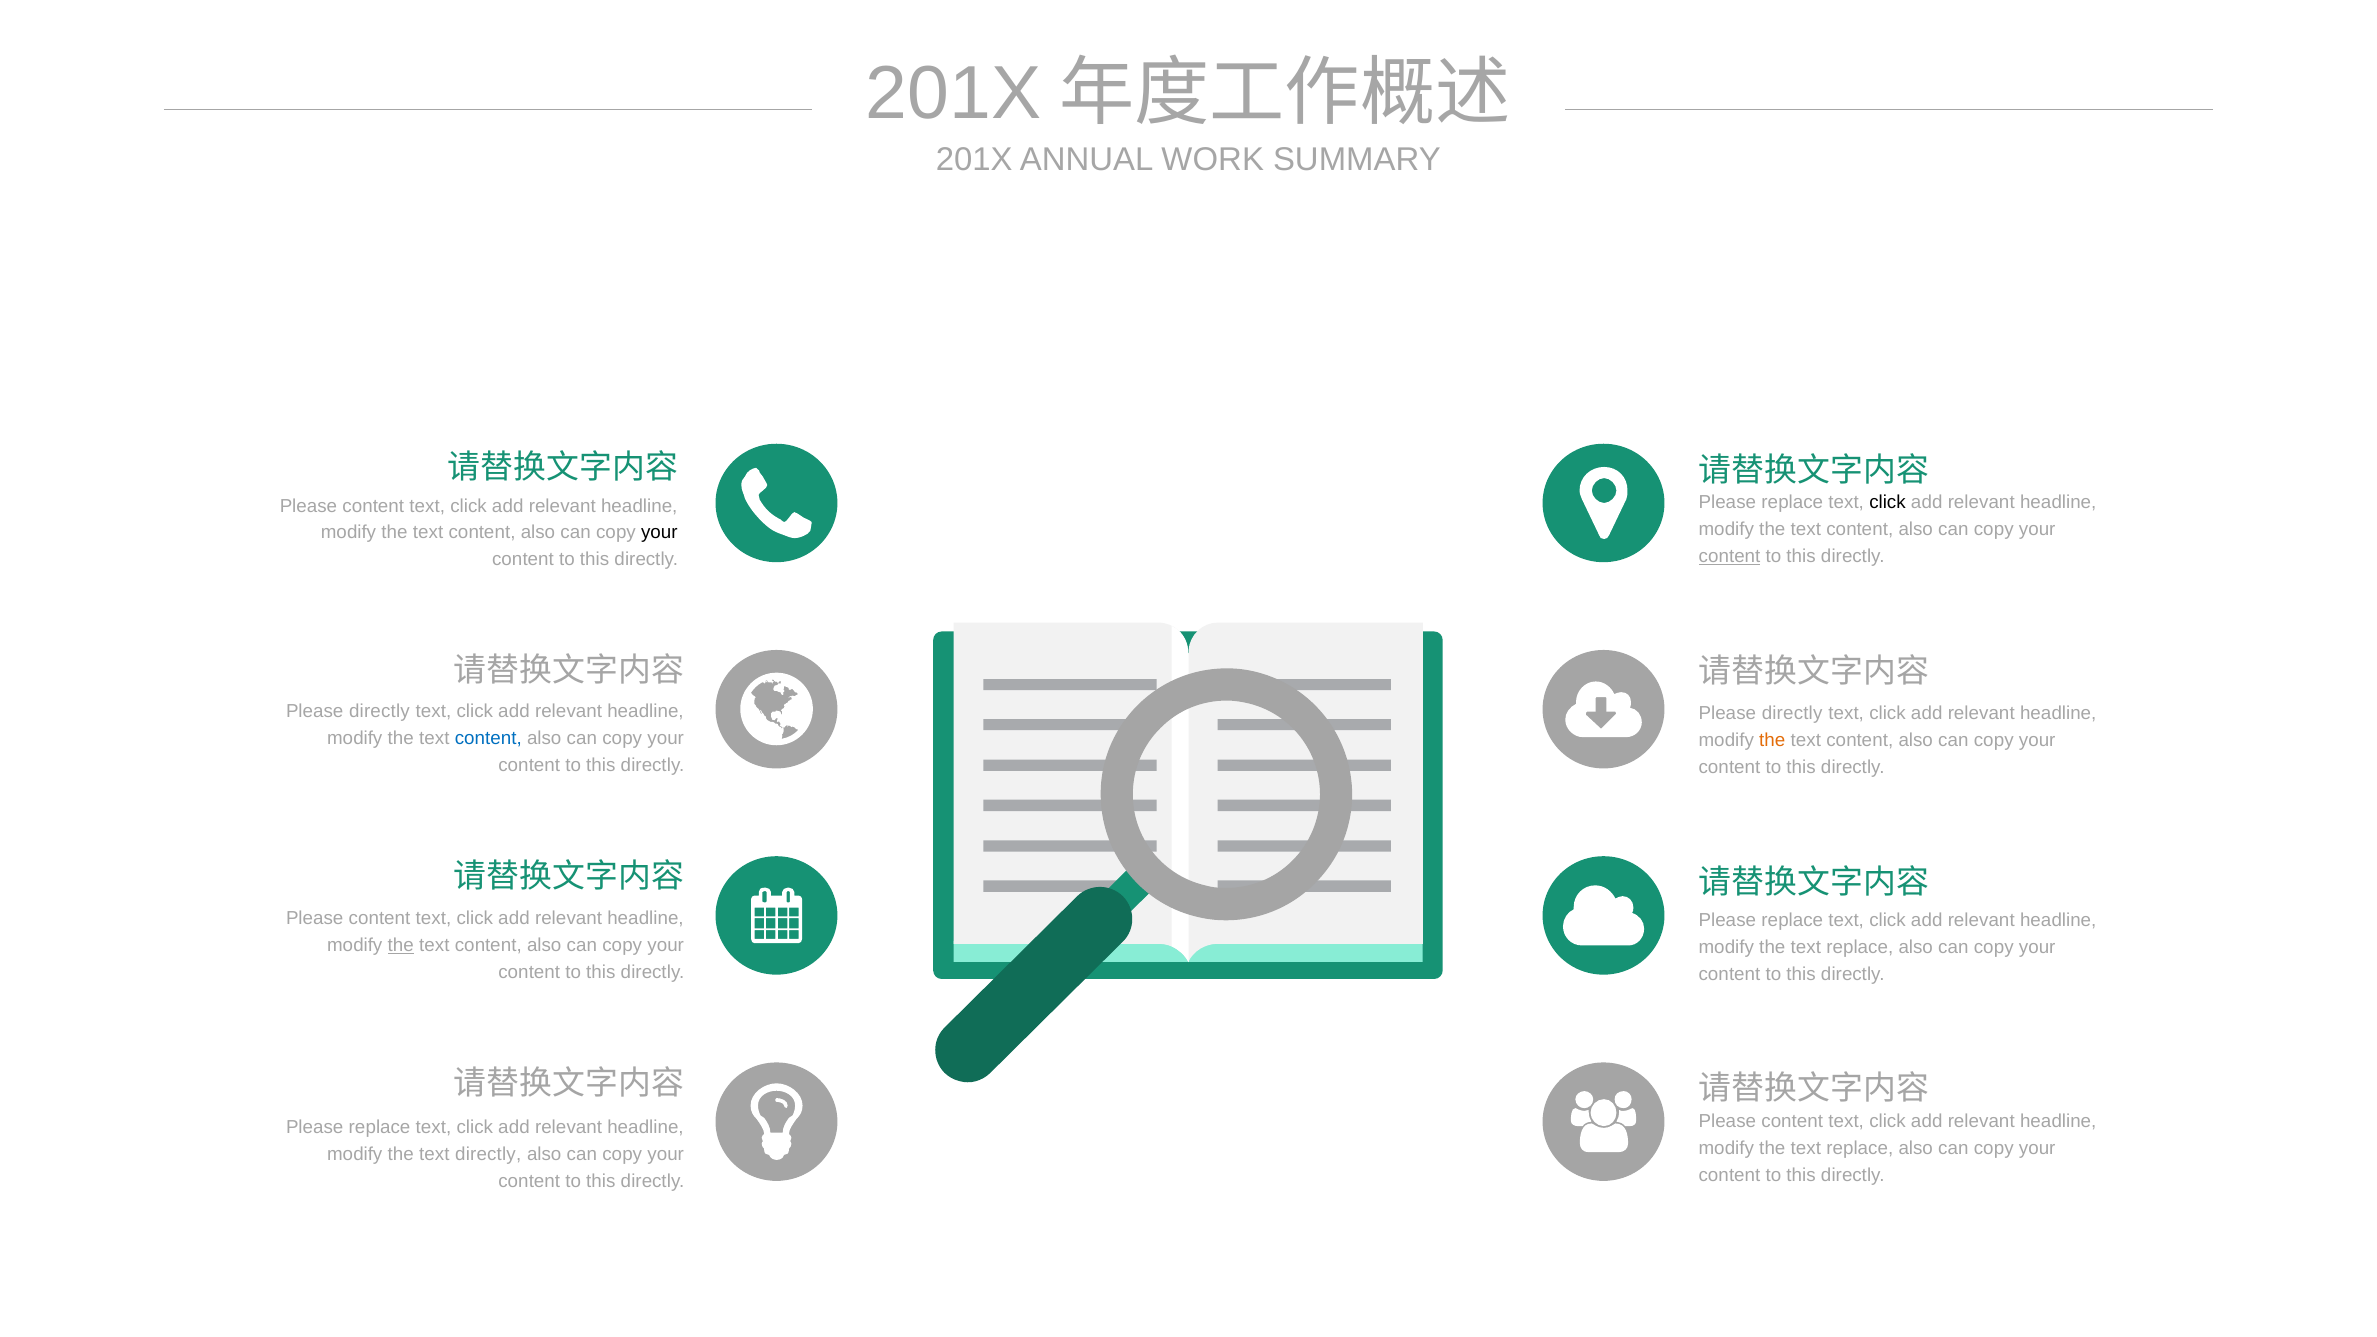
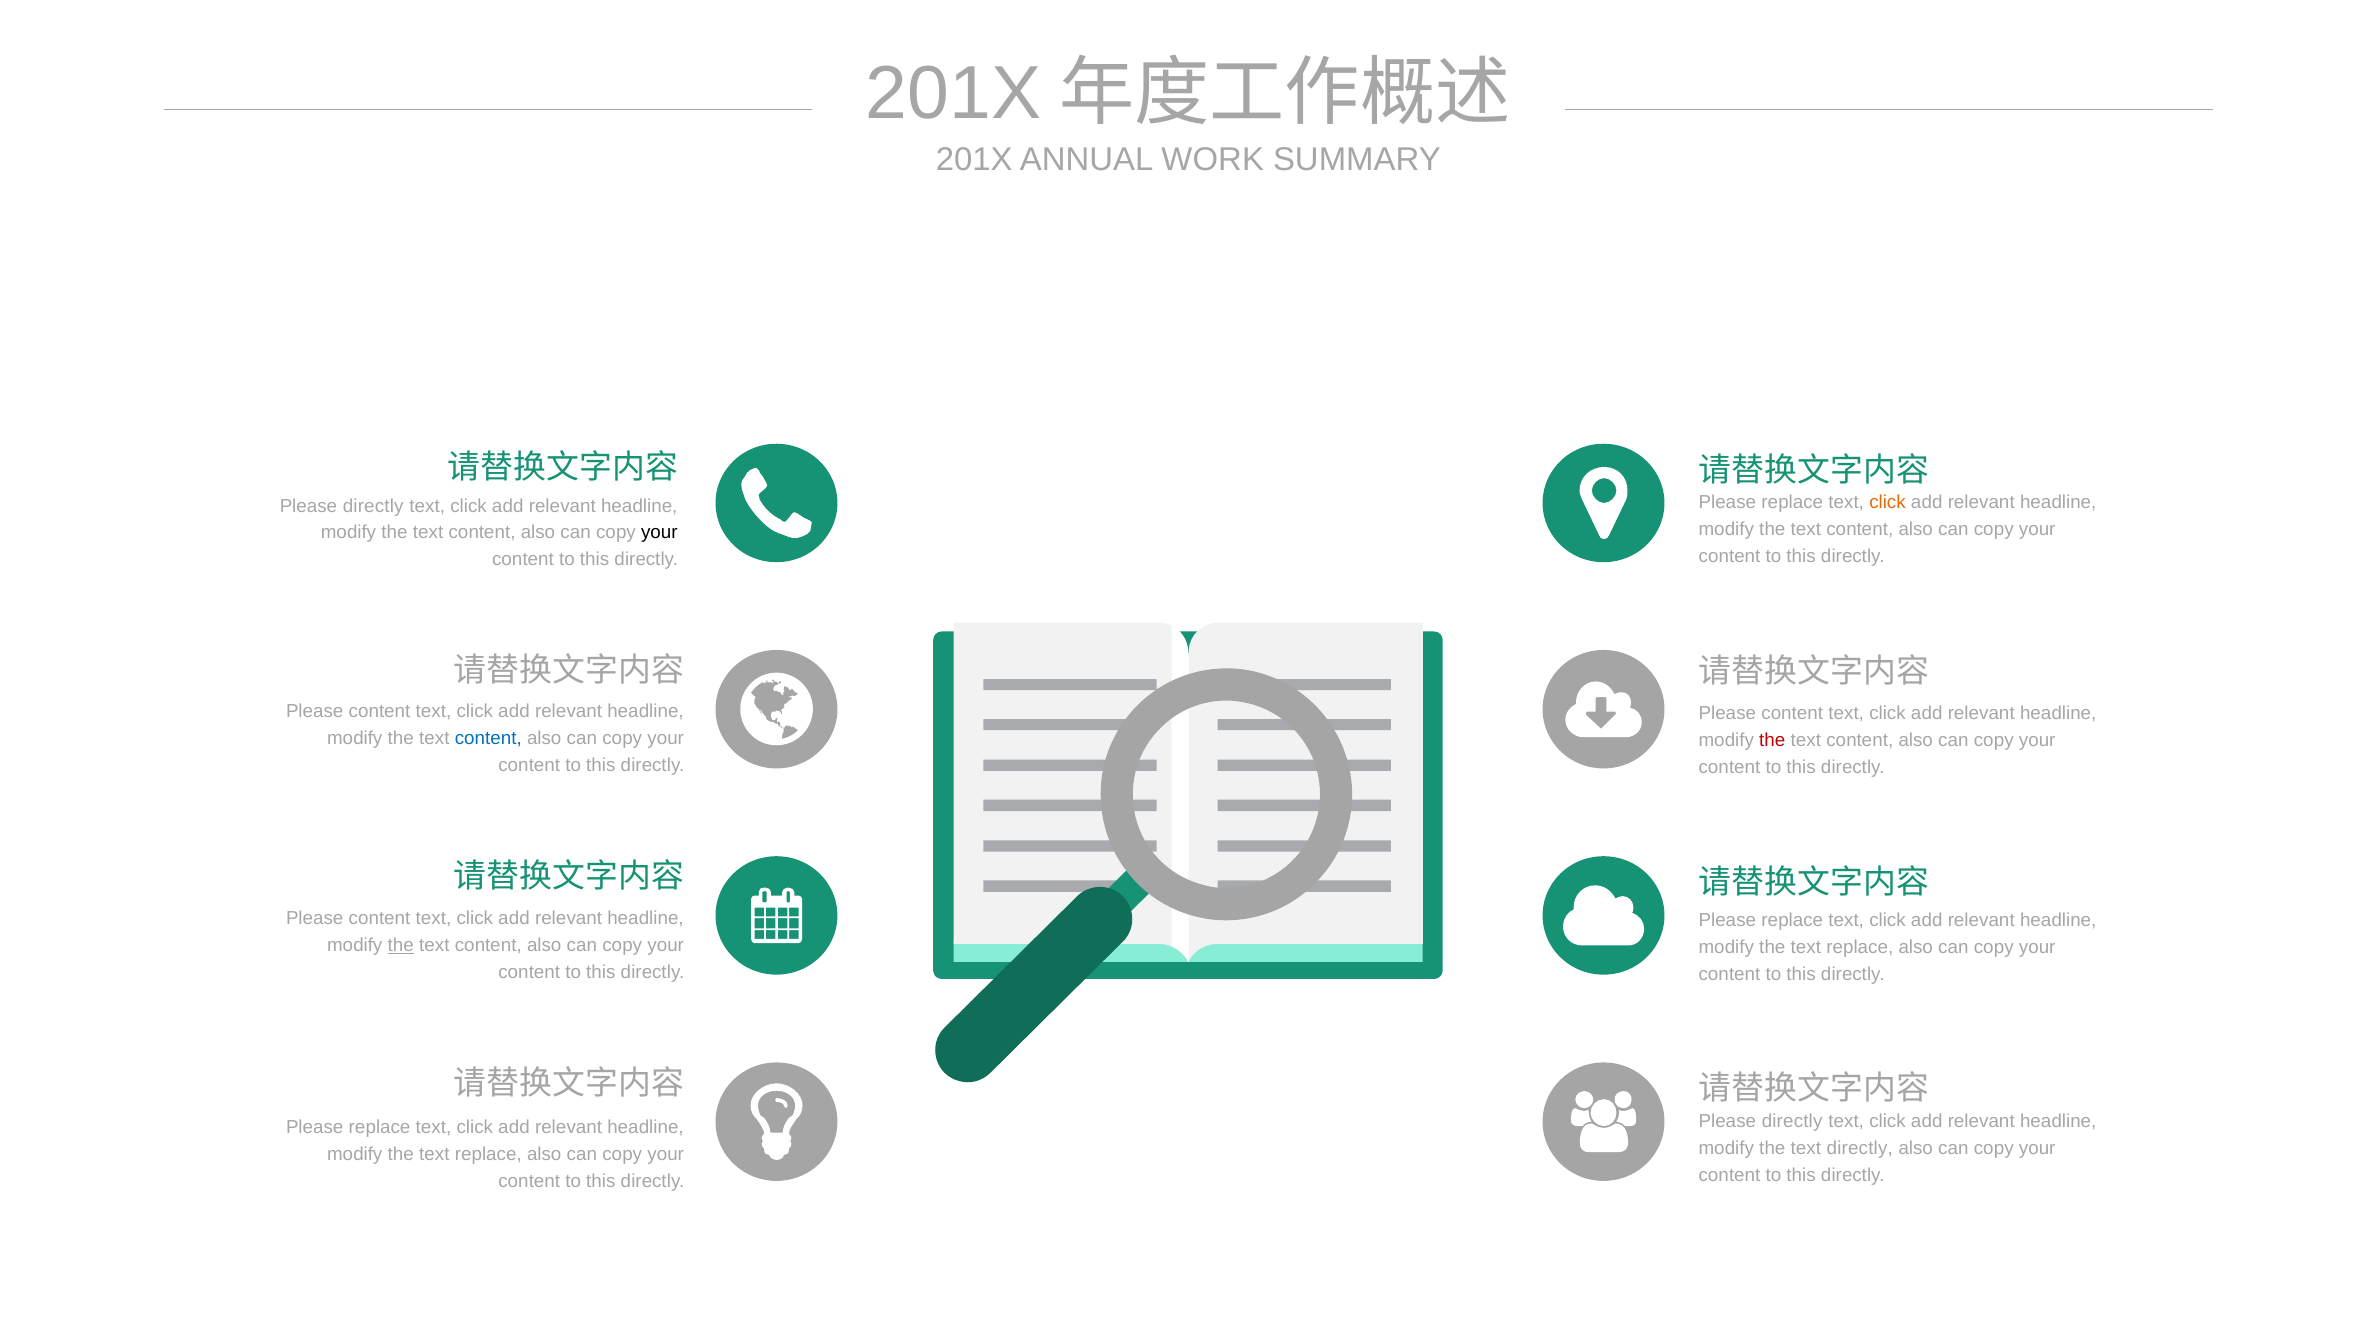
click at (1888, 503) colour: black -> orange
content at (373, 506): content -> directly
content at (1730, 556) underline: present -> none
directly at (379, 711): directly -> content
directly at (1792, 714): directly -> content
the at (1772, 741) colour: orange -> red
content at (1792, 1121): content -> directly
replace at (1860, 1148): replace -> directly
directly at (488, 1154): directly -> replace
